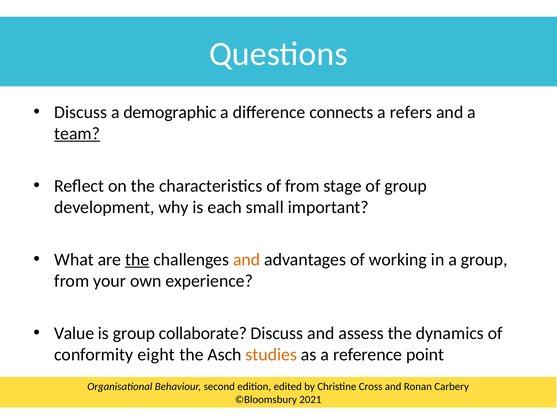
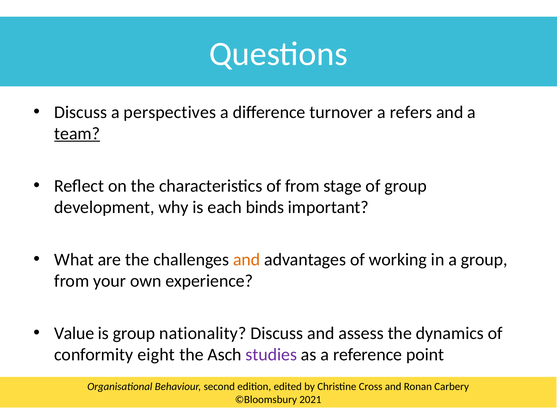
demographic: demographic -> perspectives
connects: connects -> turnover
small: small -> binds
the at (137, 259) underline: present -> none
collaborate: collaborate -> nationality
studies colour: orange -> purple
